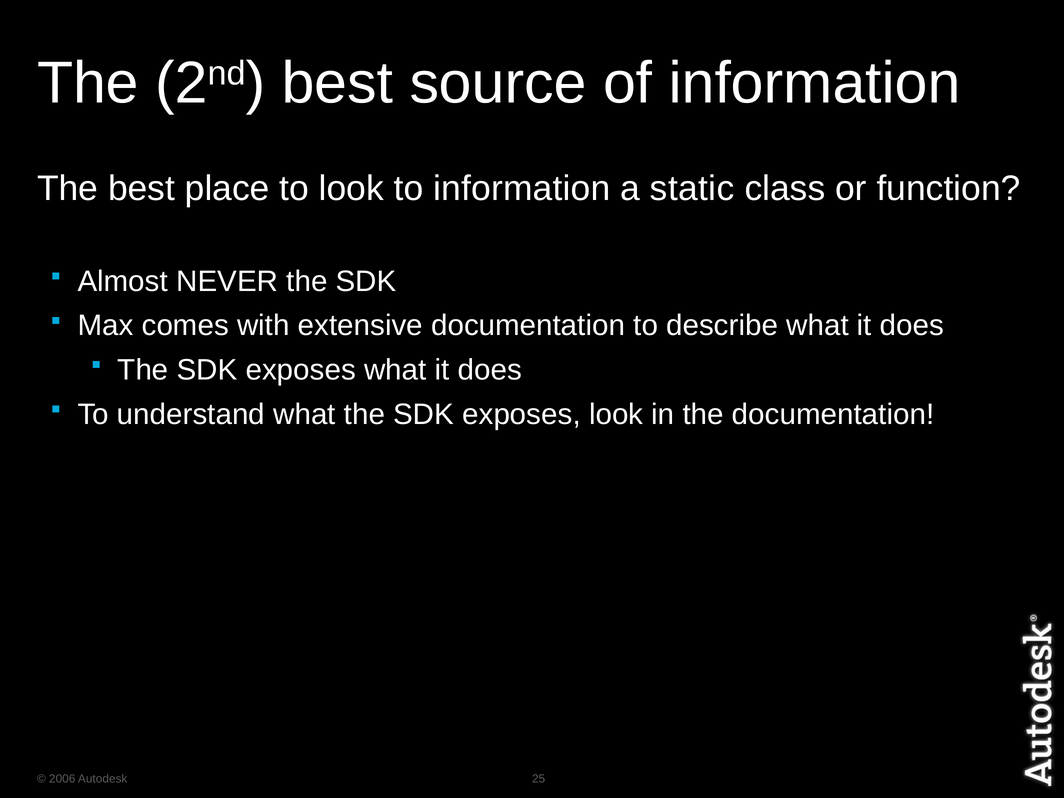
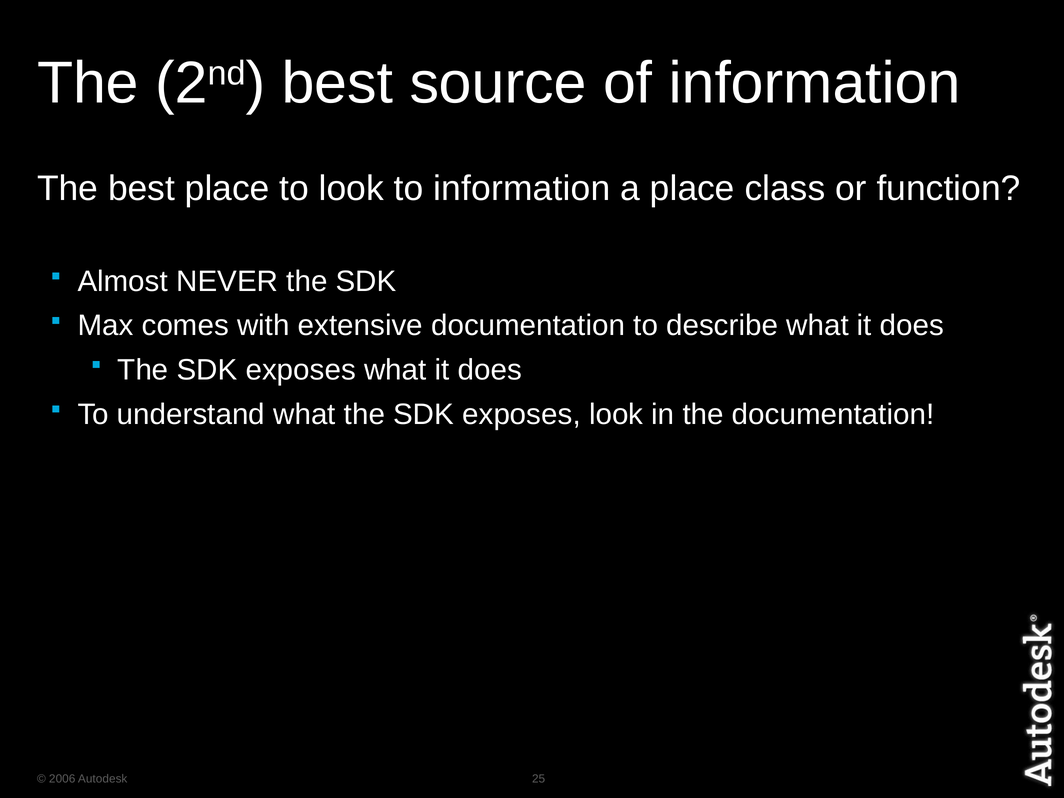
a static: static -> place
